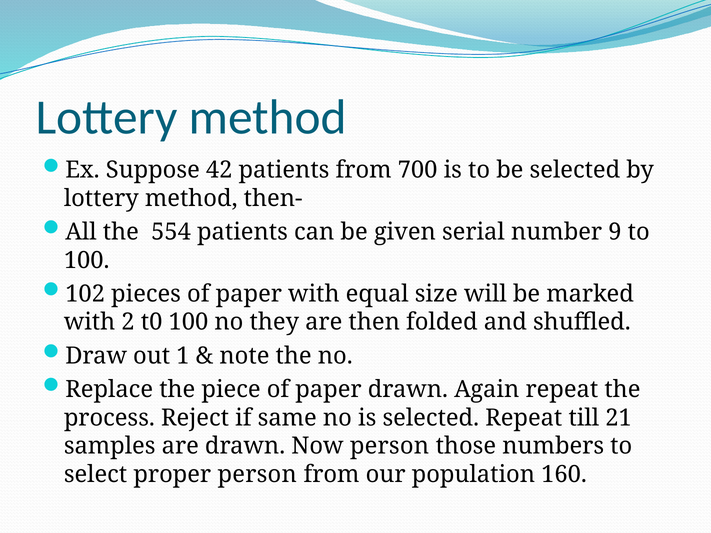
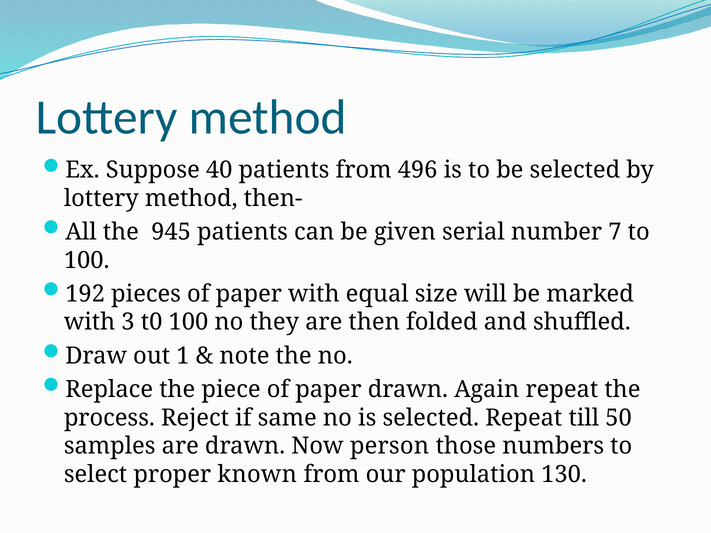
42: 42 -> 40
700: 700 -> 496
554: 554 -> 945
9: 9 -> 7
102: 102 -> 192
2: 2 -> 3
21: 21 -> 50
proper person: person -> known
160: 160 -> 130
